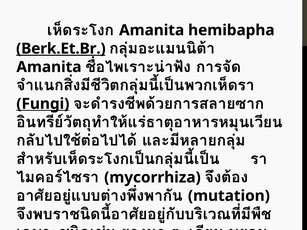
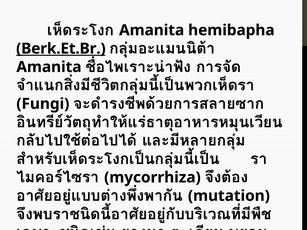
Fungi underline: present -> none
